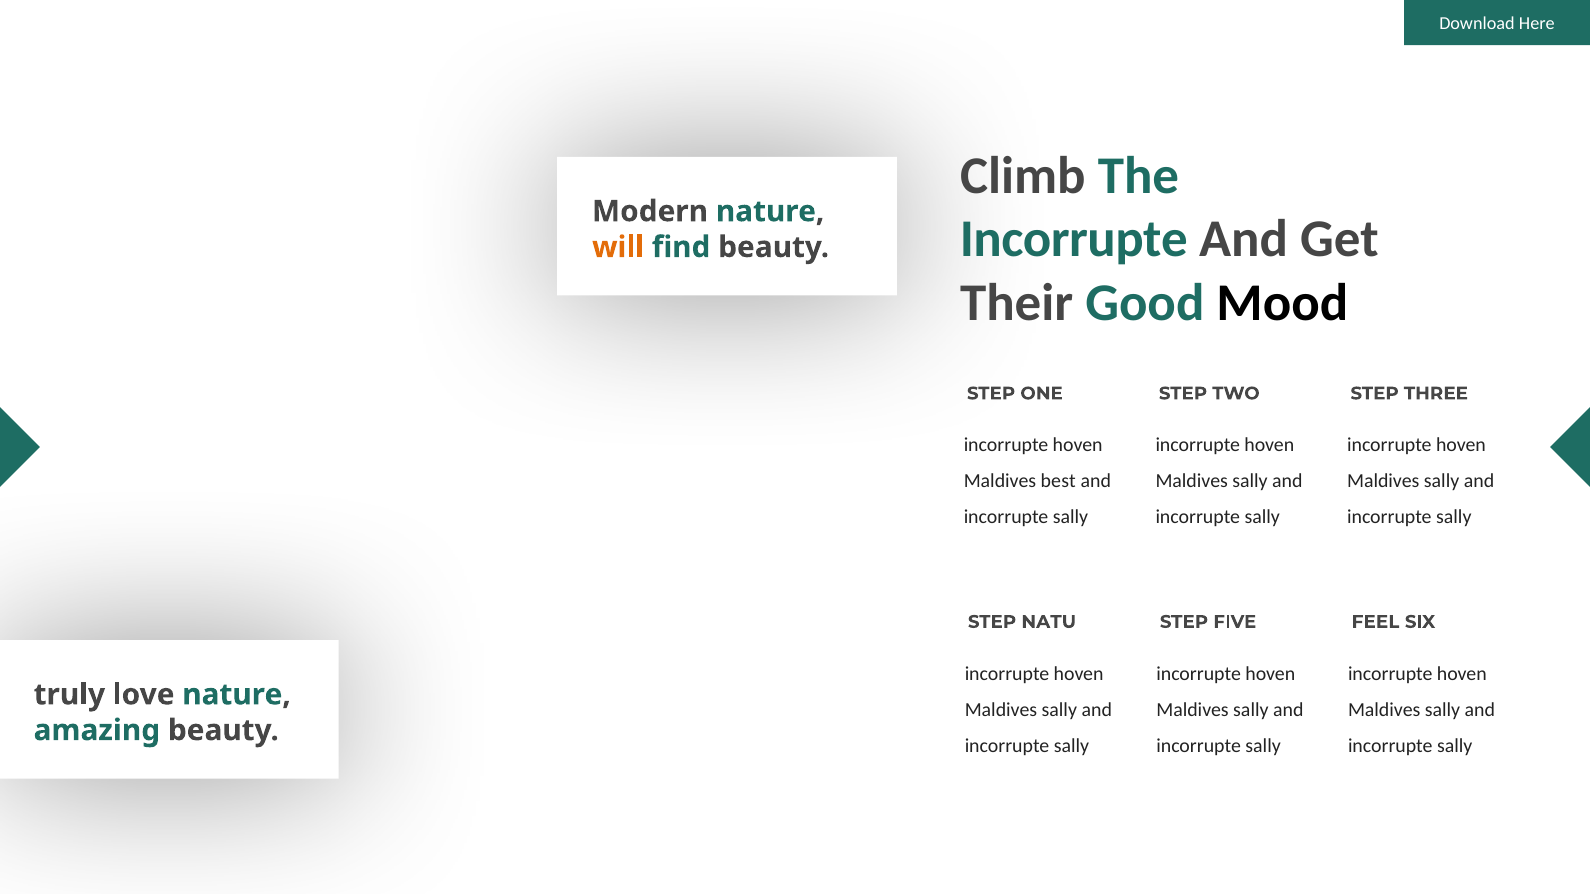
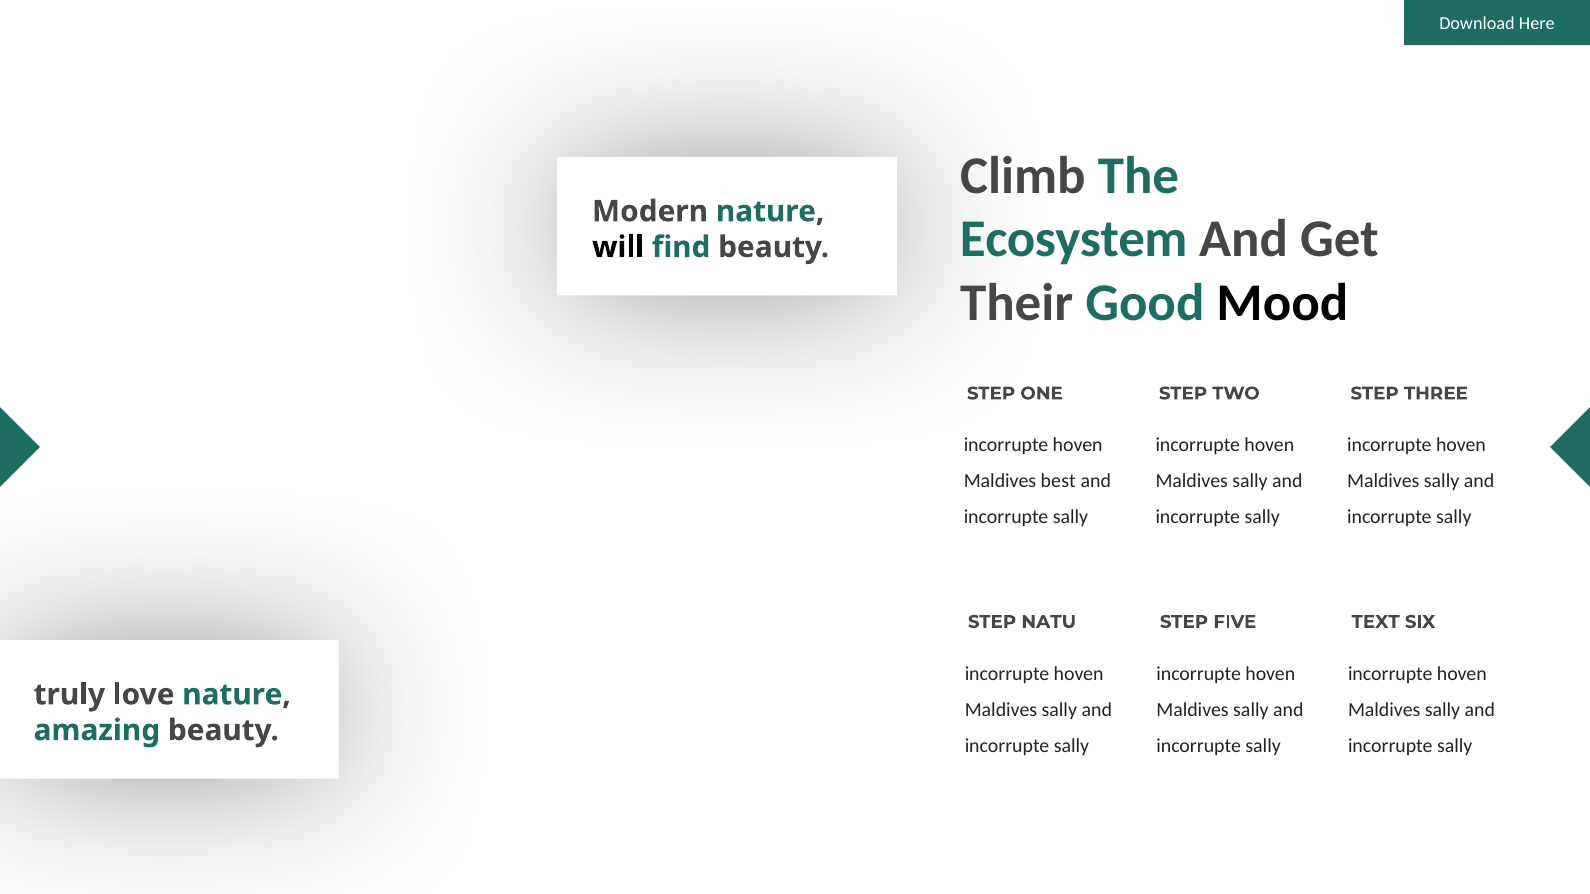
Incorrupte at (1074, 239): Incorrupte -> Ecosystem
will colour: orange -> black
FEEL: FEEL -> TEXT
